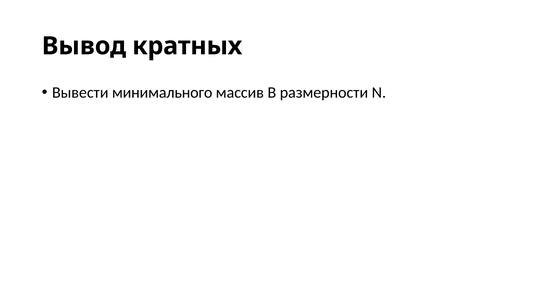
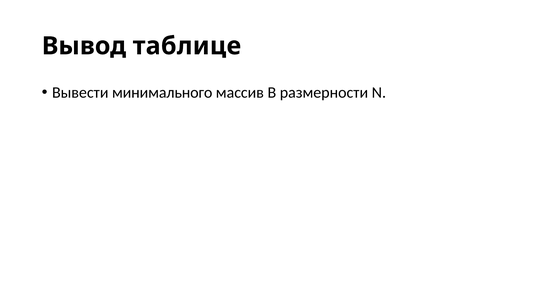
кратных: кратных -> таблице
